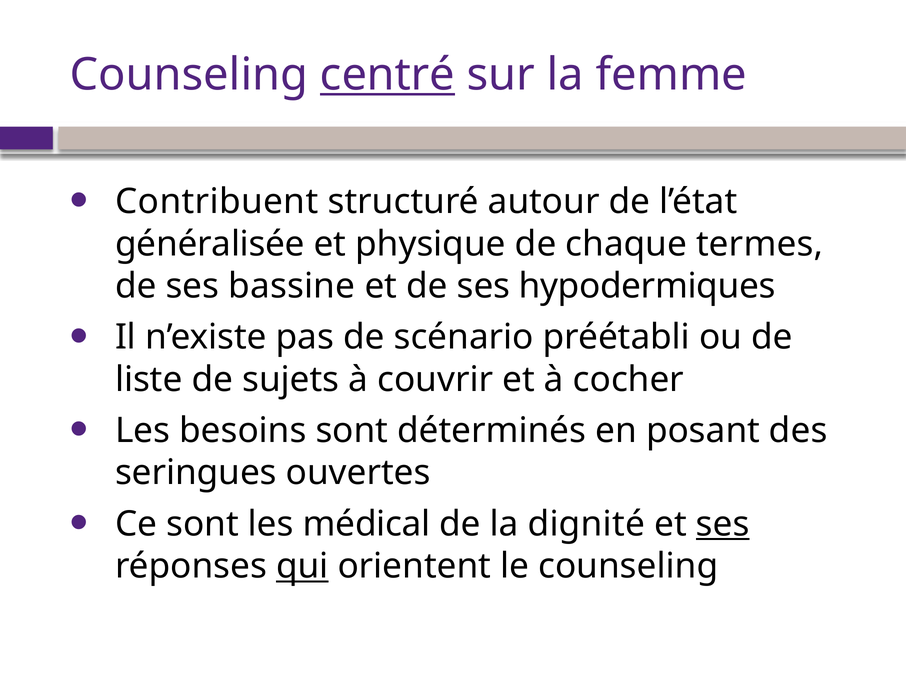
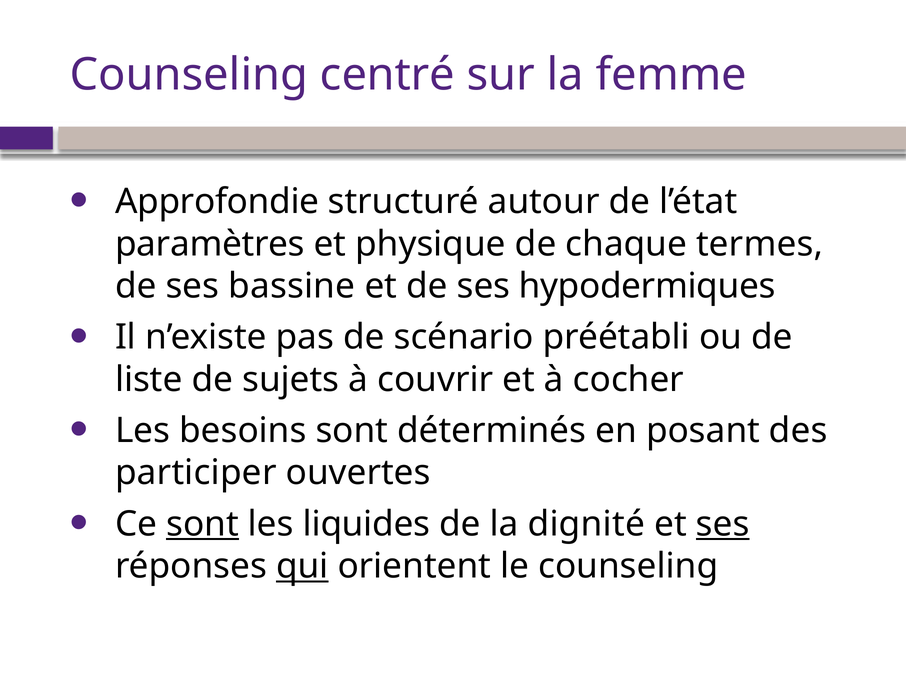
centré underline: present -> none
Contribuent: Contribuent -> Approfondie
généralisée: généralisée -> paramètres
seringues: seringues -> participer
sont at (203, 524) underline: none -> present
médical: médical -> liquides
